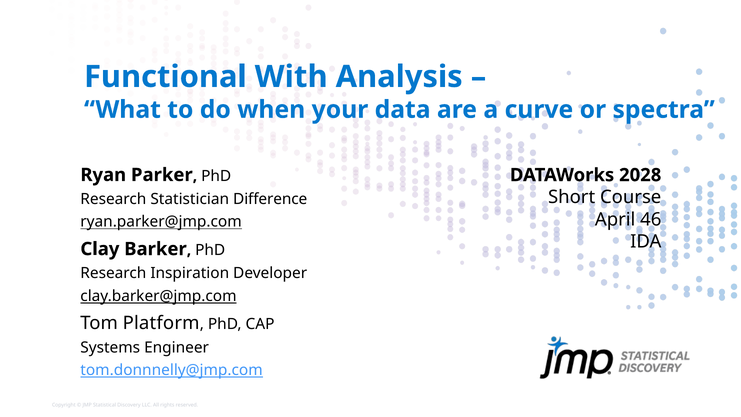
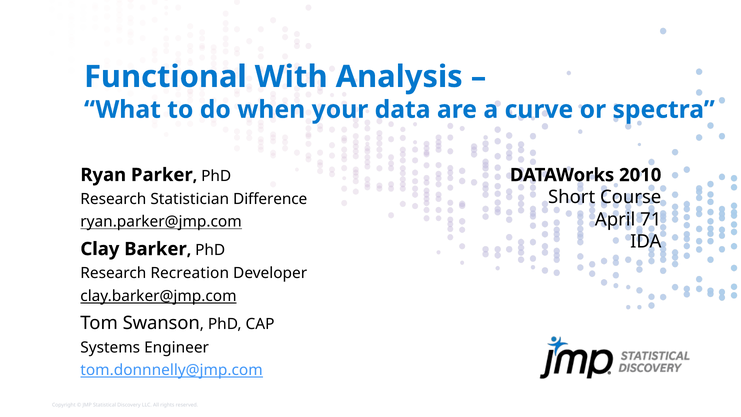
2028: 2028 -> 2010
46: 46 -> 71
Inspiration: Inspiration -> Recreation
Platform: Platform -> Swanson
